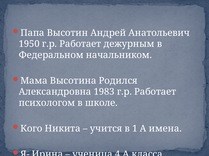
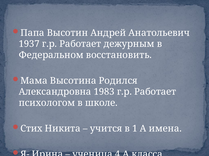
1950: 1950 -> 1937
начальником: начальником -> восстановить
Кого: Кого -> Стих
